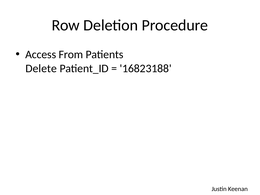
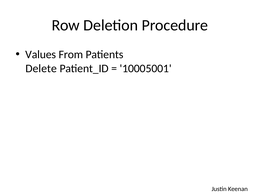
Access: Access -> Values
16823188: 16823188 -> 10005001
